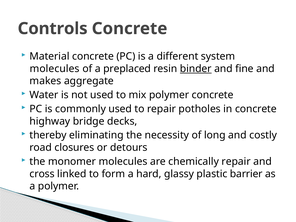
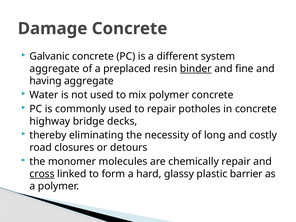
Controls: Controls -> Damage
Material: Material -> Galvanic
molecules at (55, 69): molecules -> aggregate
makes: makes -> having
cross underline: none -> present
